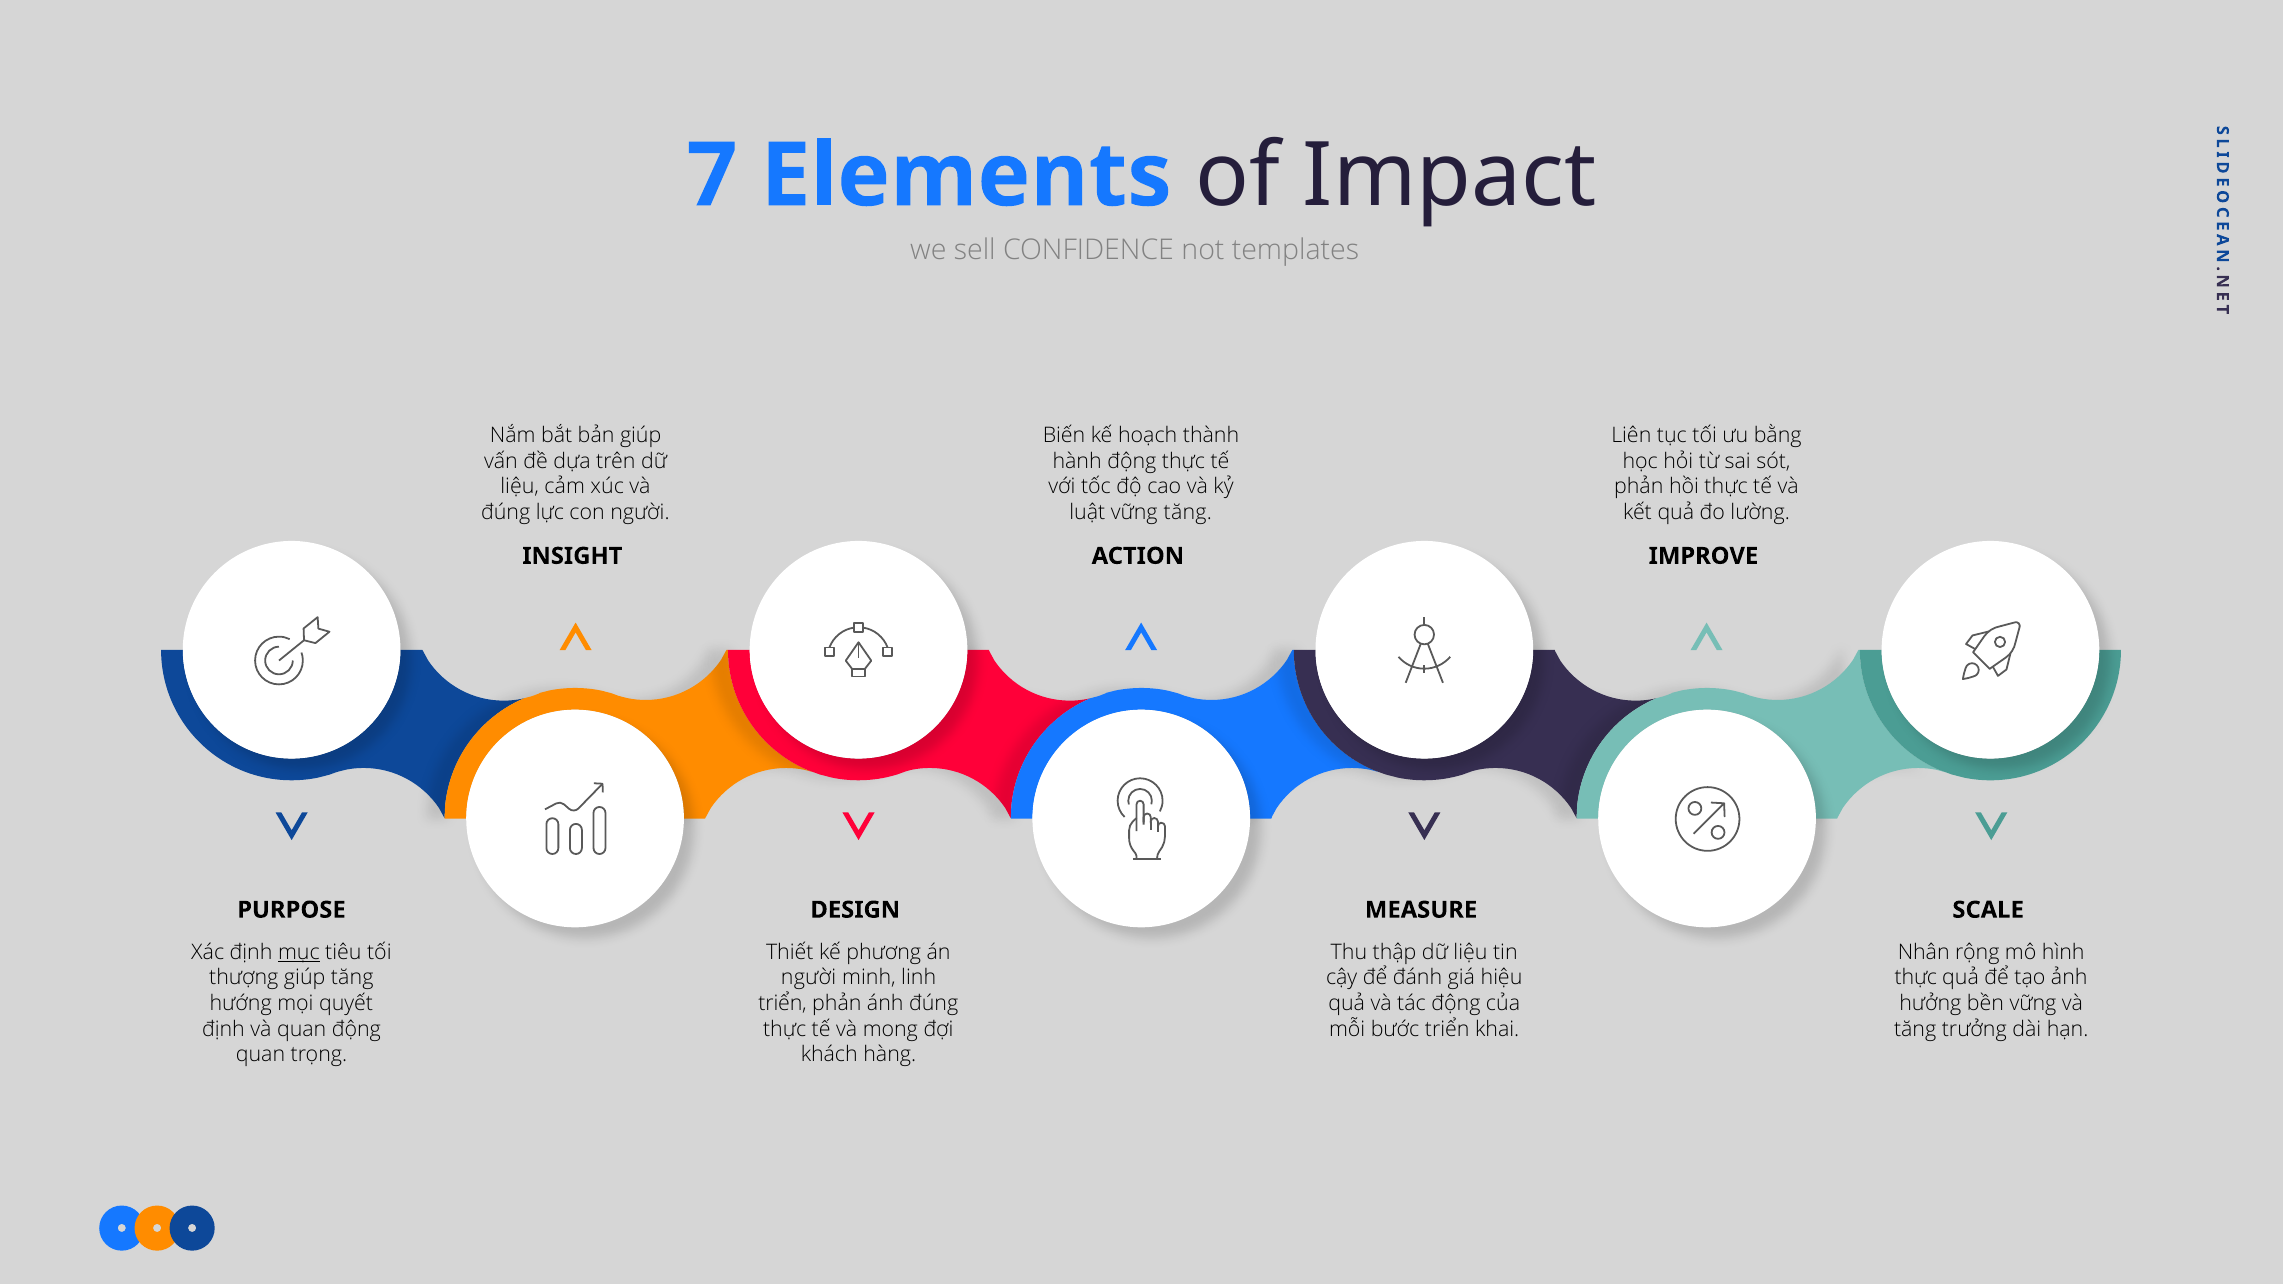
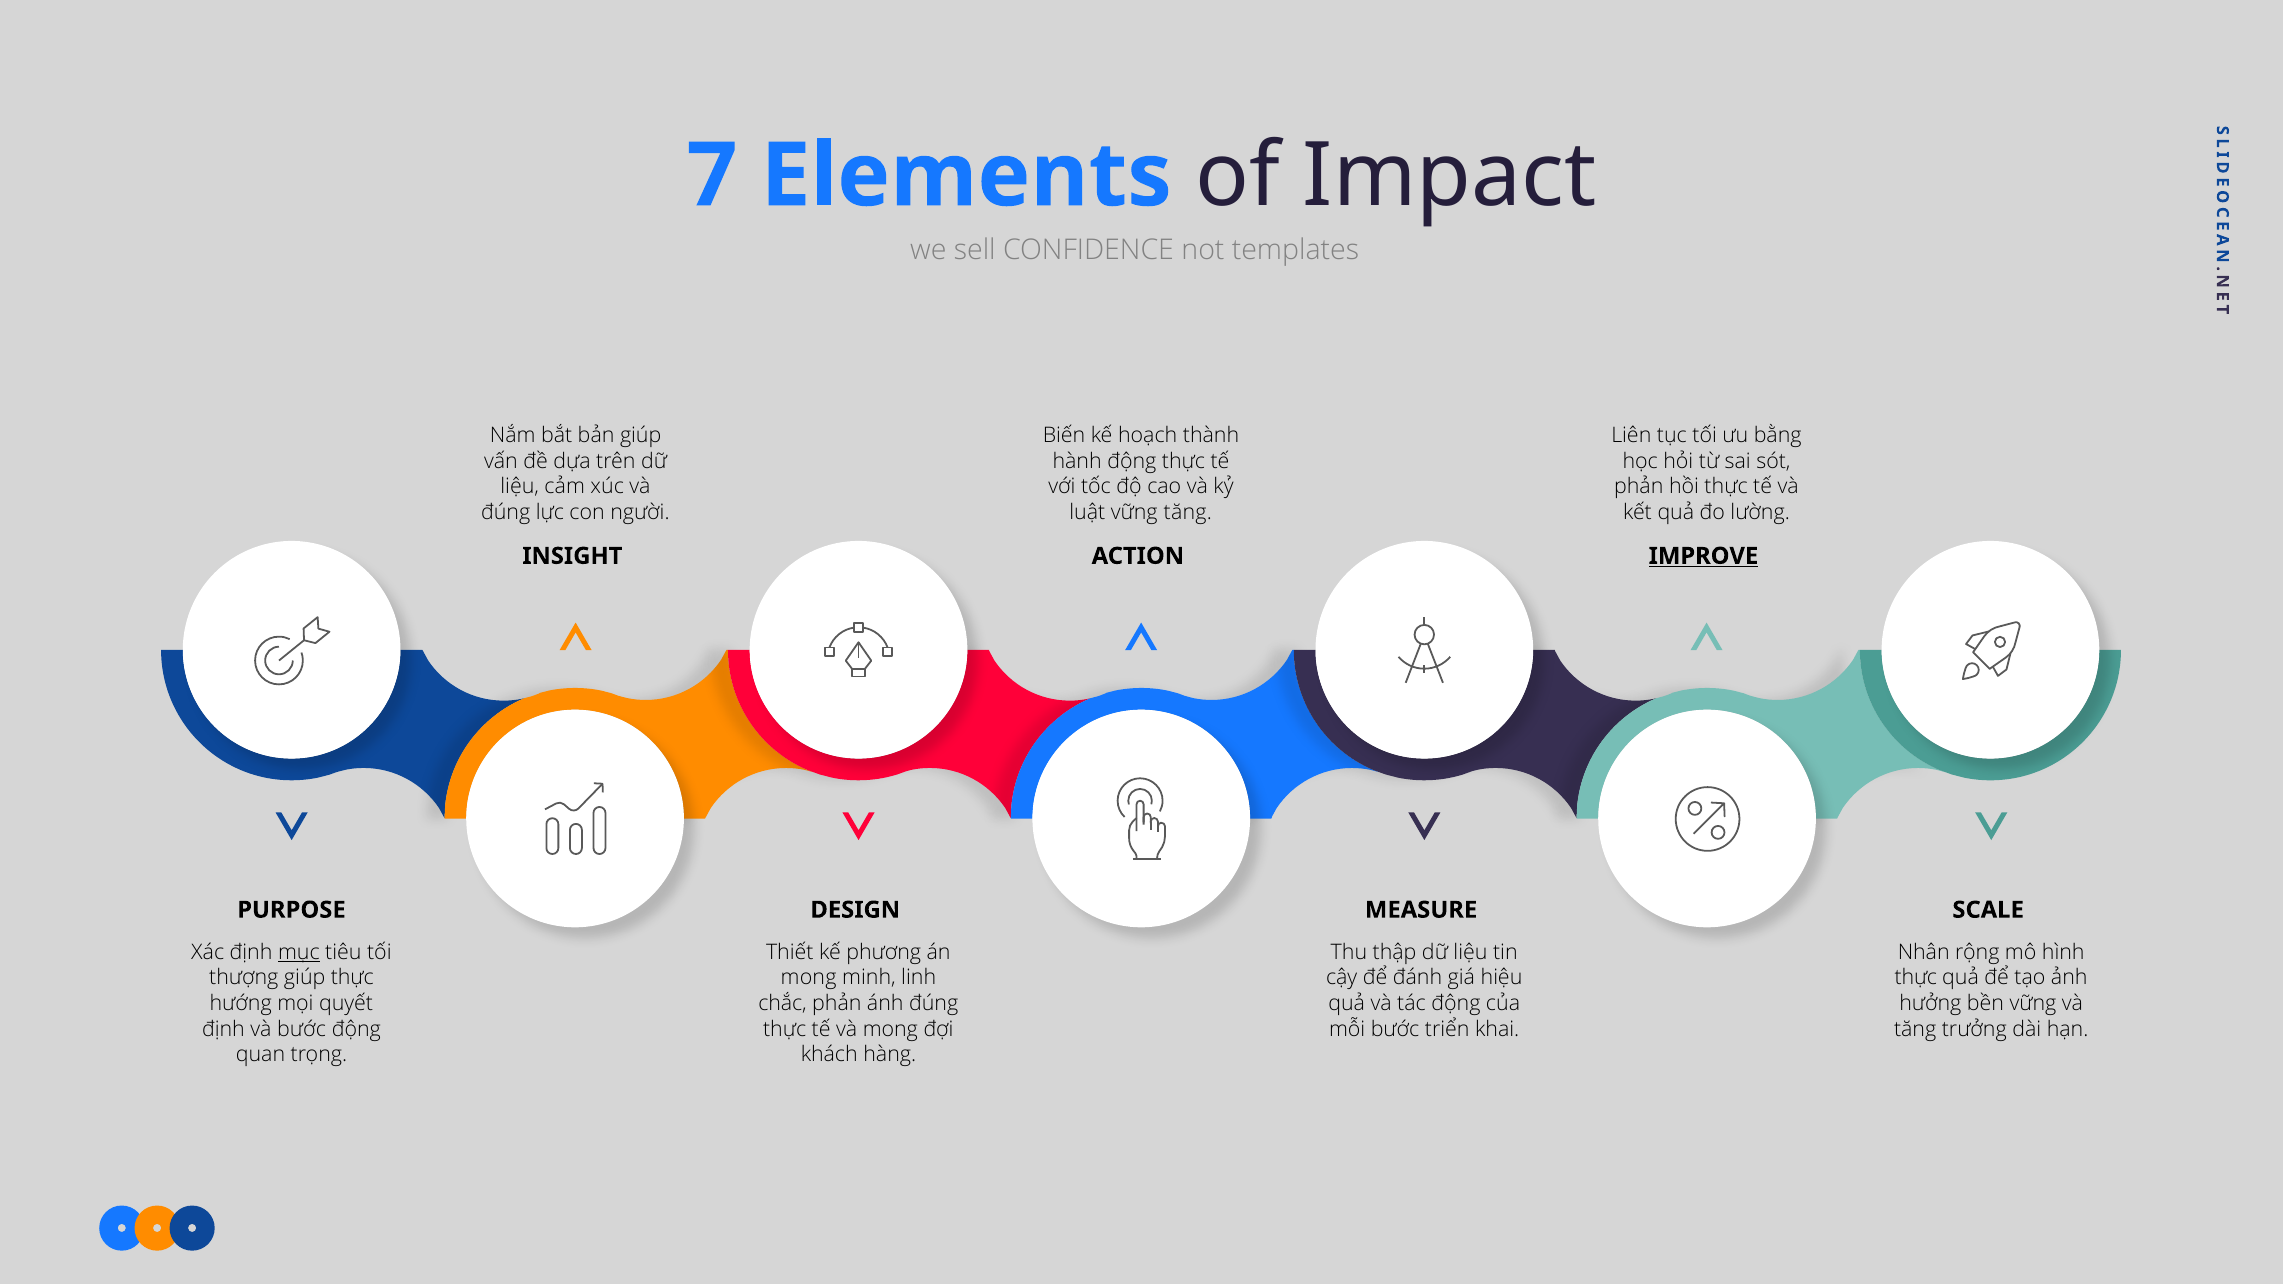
IMPROVE underline: none -> present
giúp tăng: tăng -> thực
người at (809, 978): người -> mong
triển at (783, 1004): triển -> chắc
và quan: quan -> bước
